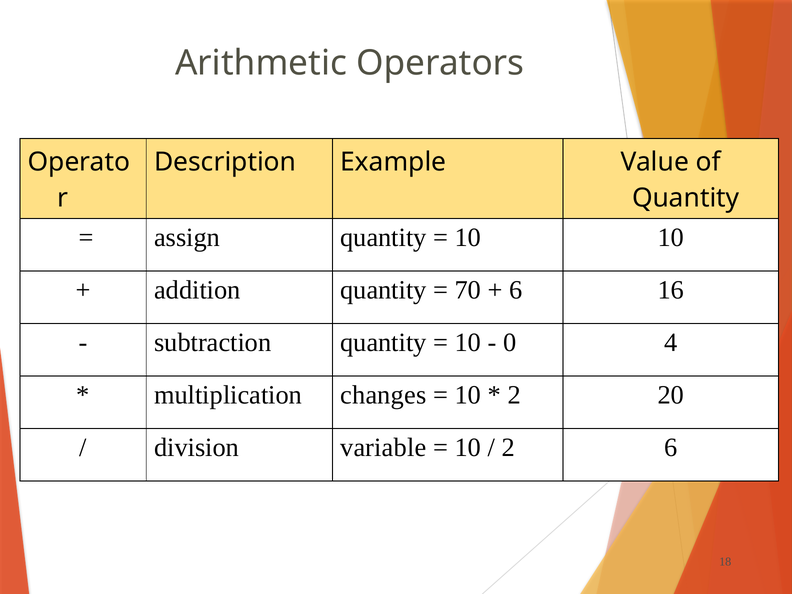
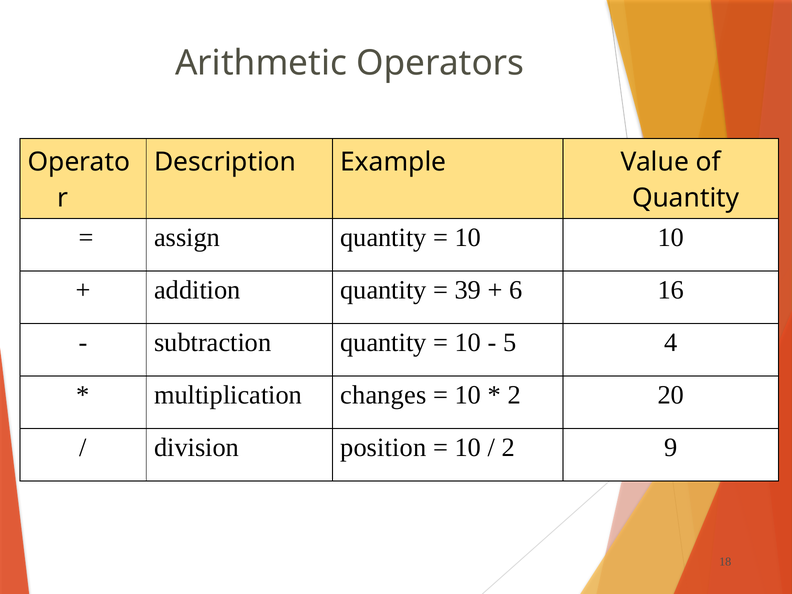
70: 70 -> 39
0: 0 -> 5
variable: variable -> position
2 6: 6 -> 9
